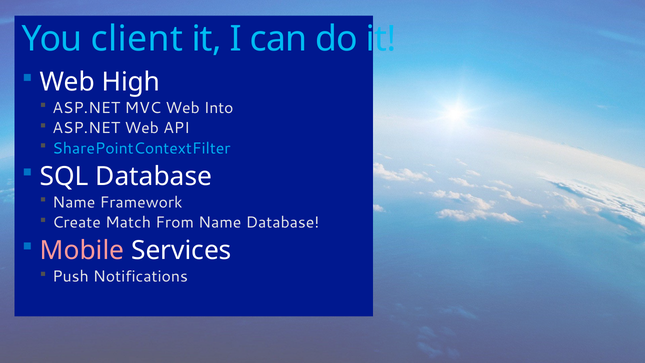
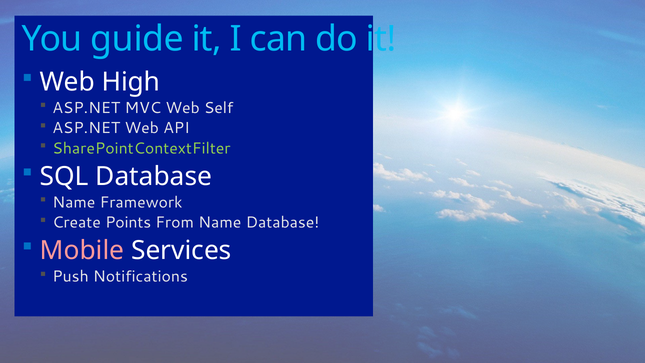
client: client -> guide
Into: Into -> Self
SharePointContextFilter colour: light blue -> light green
Match: Match -> Points
